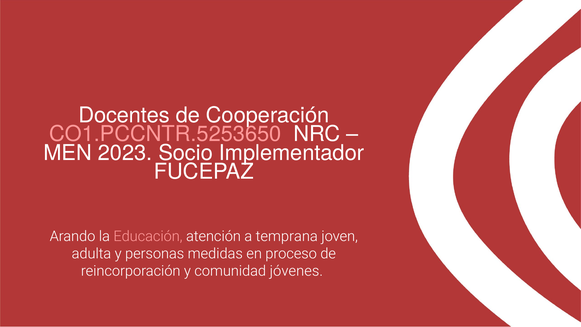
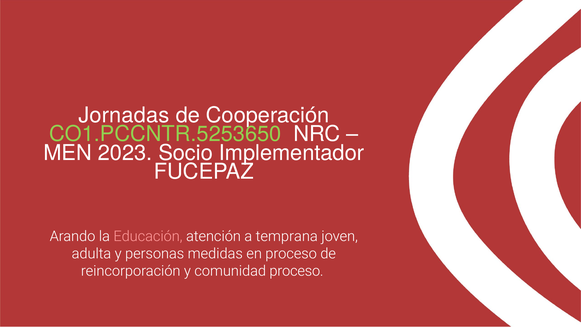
Docentes: Docentes -> Jornadas
CO1.PCCNTR.5253650 colour: pink -> light green
comunidad jóvenes: jóvenes -> proceso
